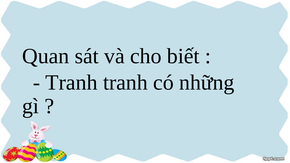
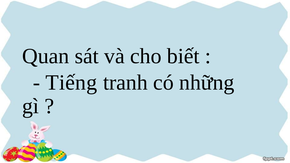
Tranh at (71, 83): Tranh -> Tiếng
